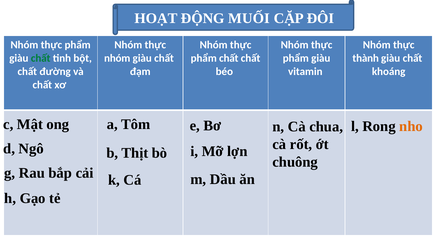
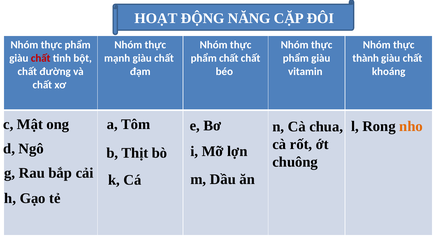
MUỐI: MUỐI -> NĂNG
chất at (41, 58) colour: green -> red
nhóm at (117, 58): nhóm -> mạnh
